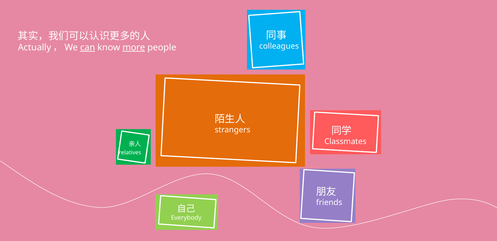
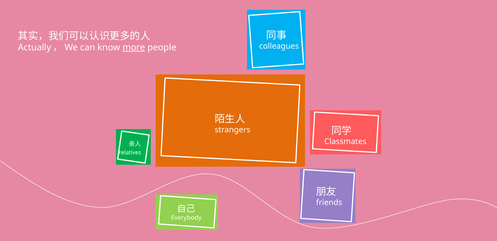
can underline: present -> none
